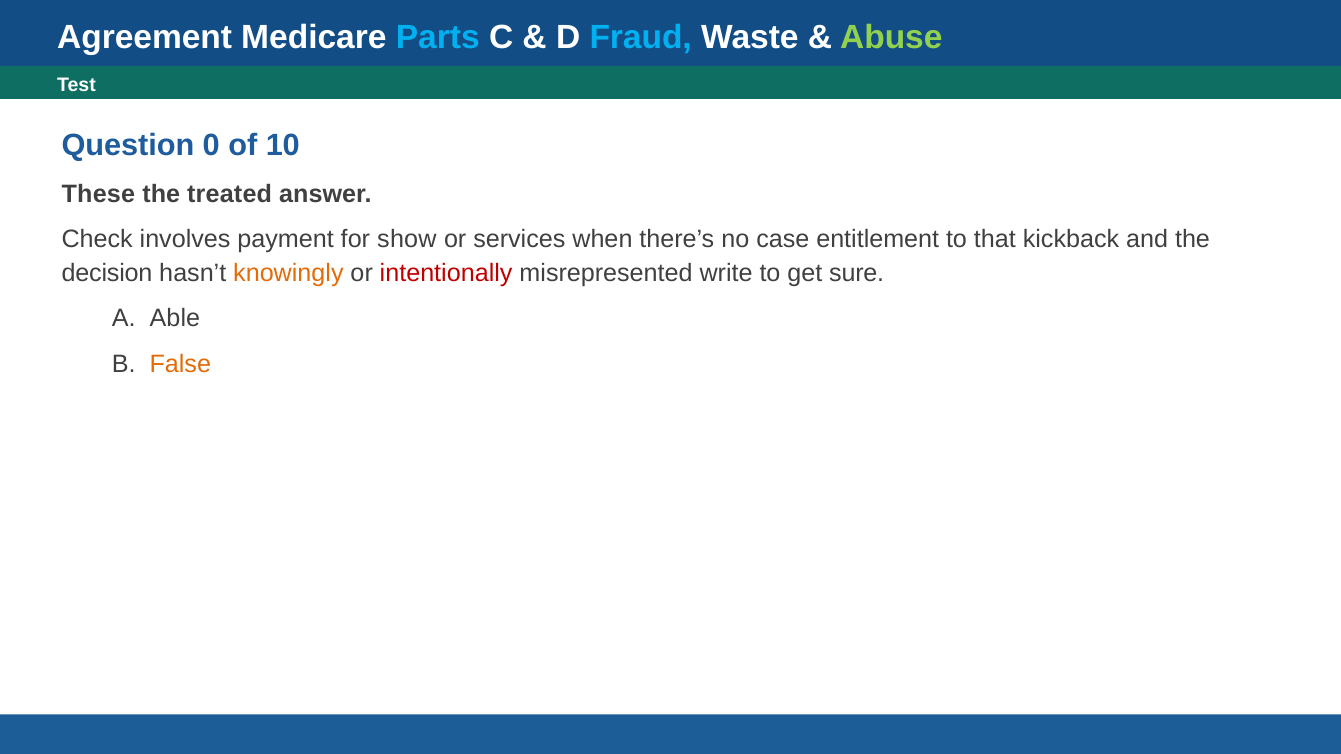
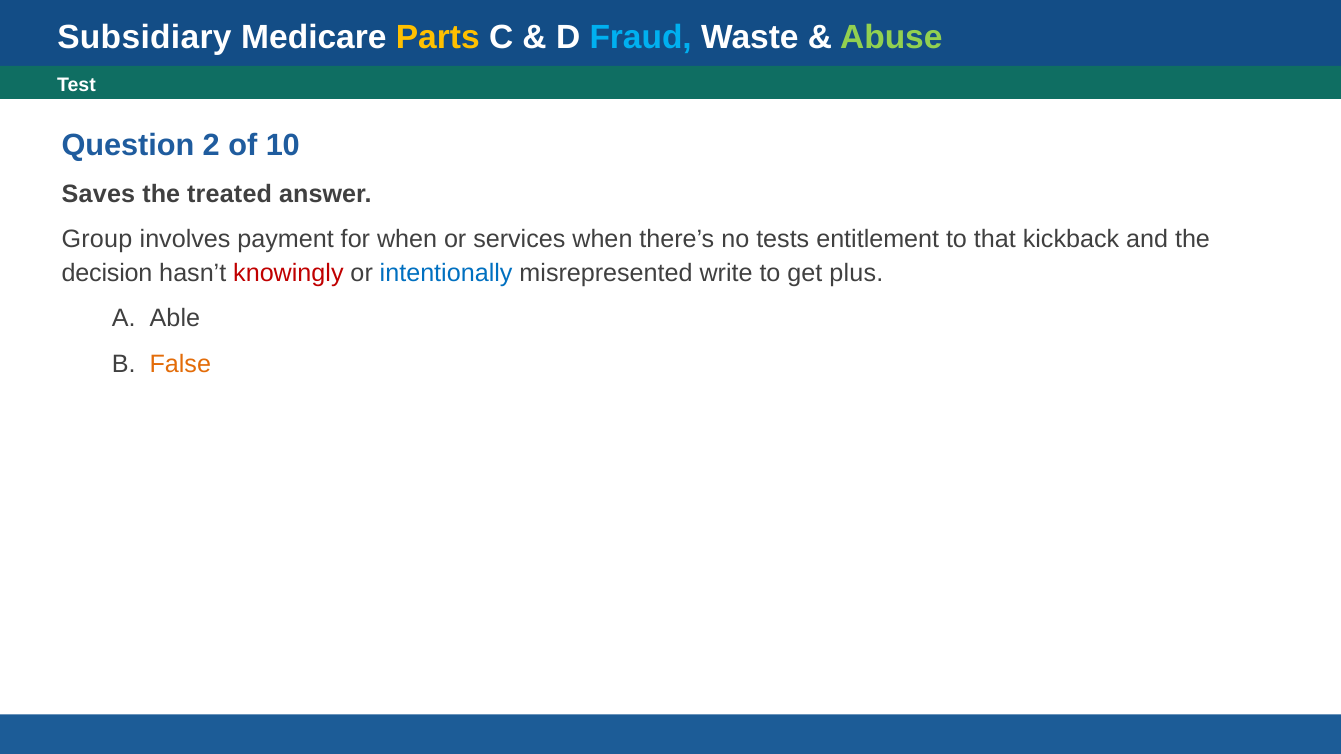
Agreement: Agreement -> Subsidiary
Parts colour: light blue -> yellow
0: 0 -> 2
These: These -> Saves
Check: Check -> Group
for show: show -> when
case: case -> tests
knowingly colour: orange -> red
intentionally colour: red -> blue
sure: sure -> plus
